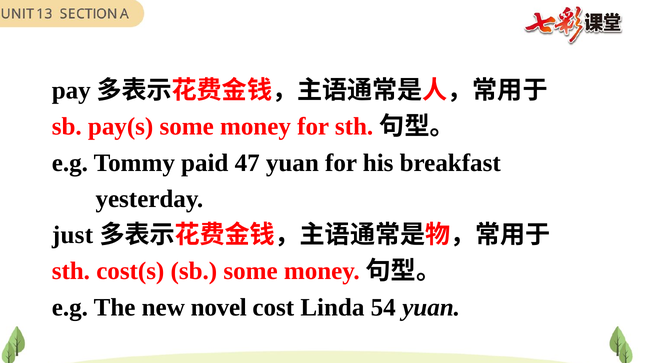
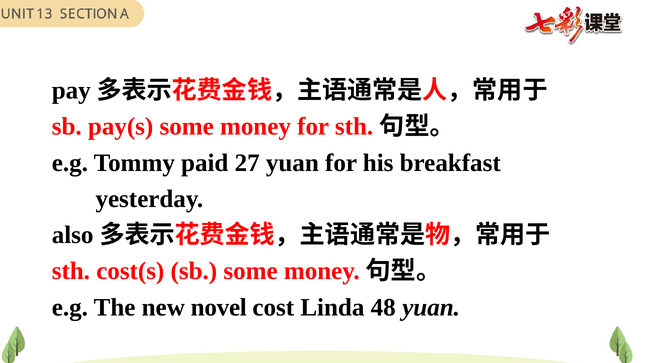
47: 47 -> 27
just: just -> also
54: 54 -> 48
